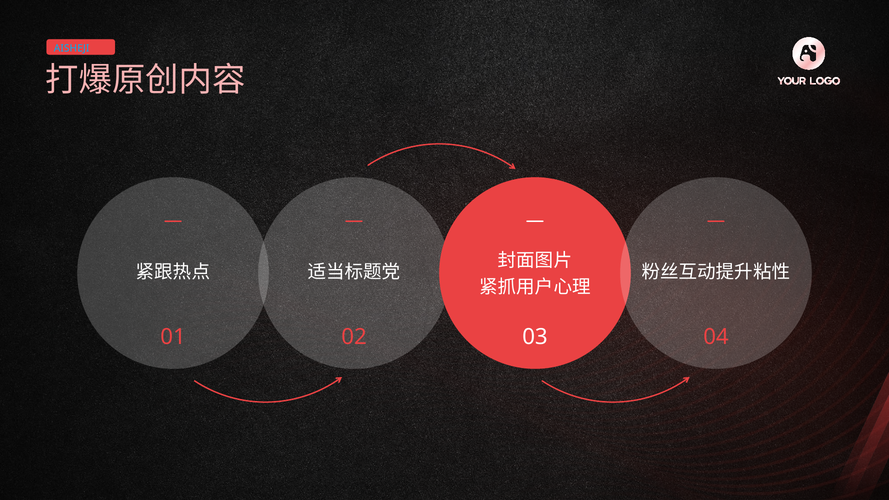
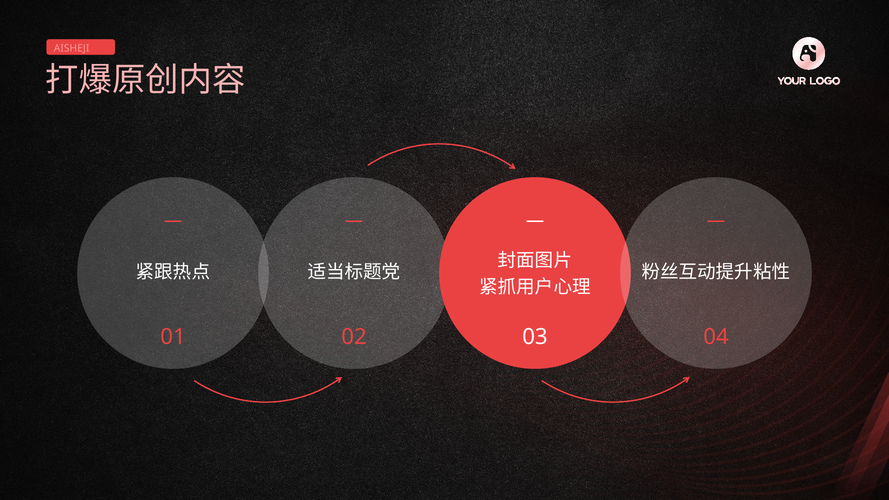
AISHEJI colour: light blue -> pink
